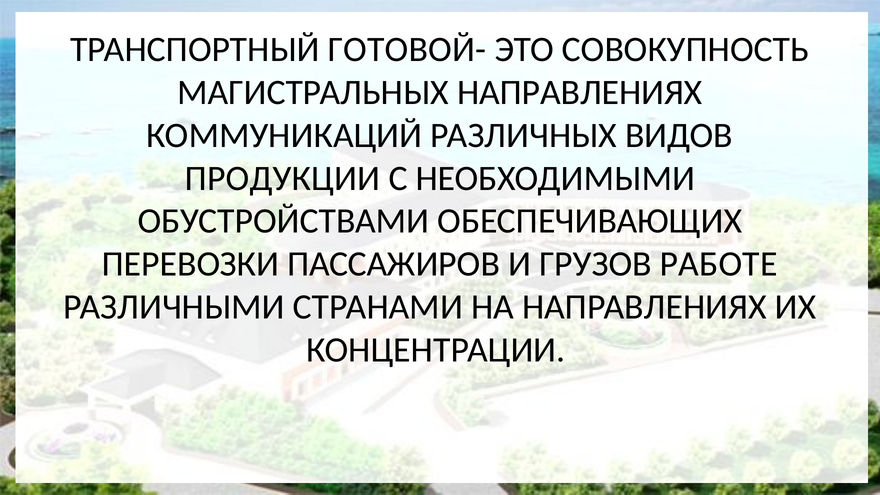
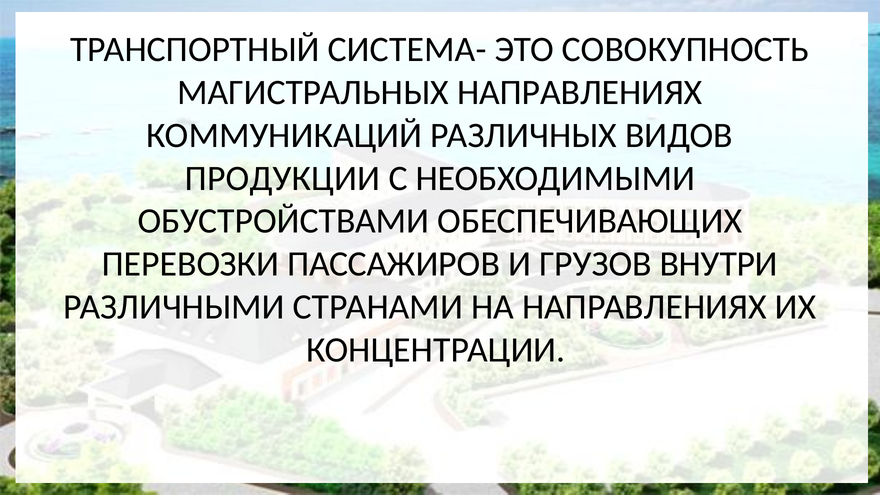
ГОТОВОЙ-: ГОТОВОЙ- -> СИСТЕМА-
РАБОТЕ: РАБОТЕ -> ВНУТРИ
